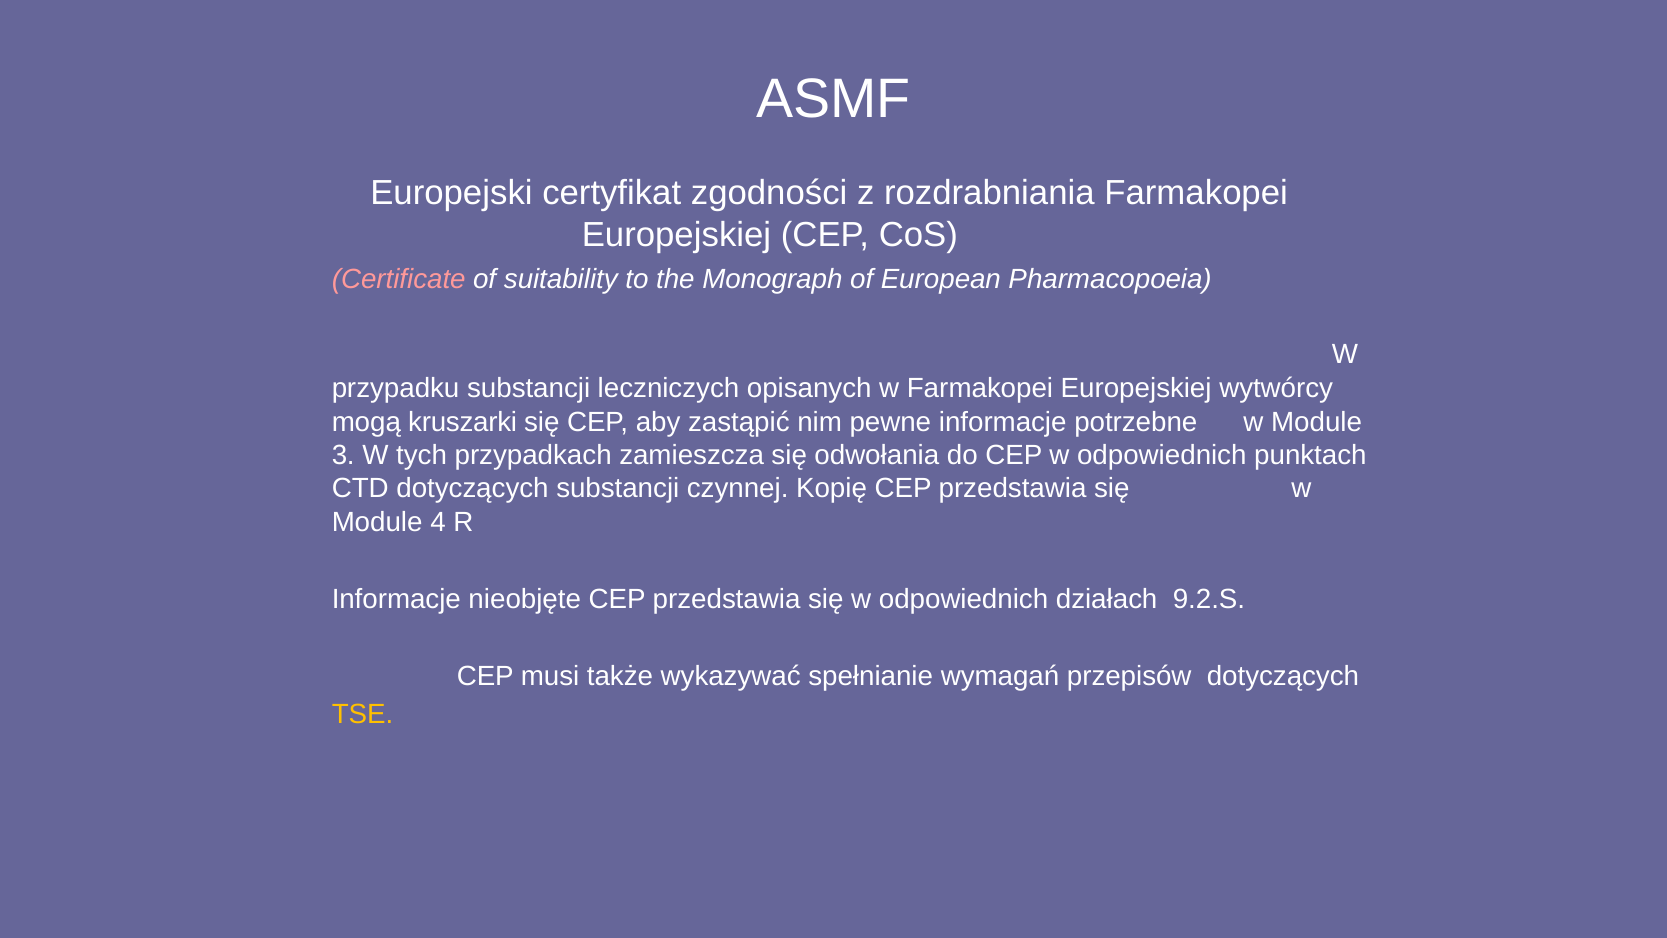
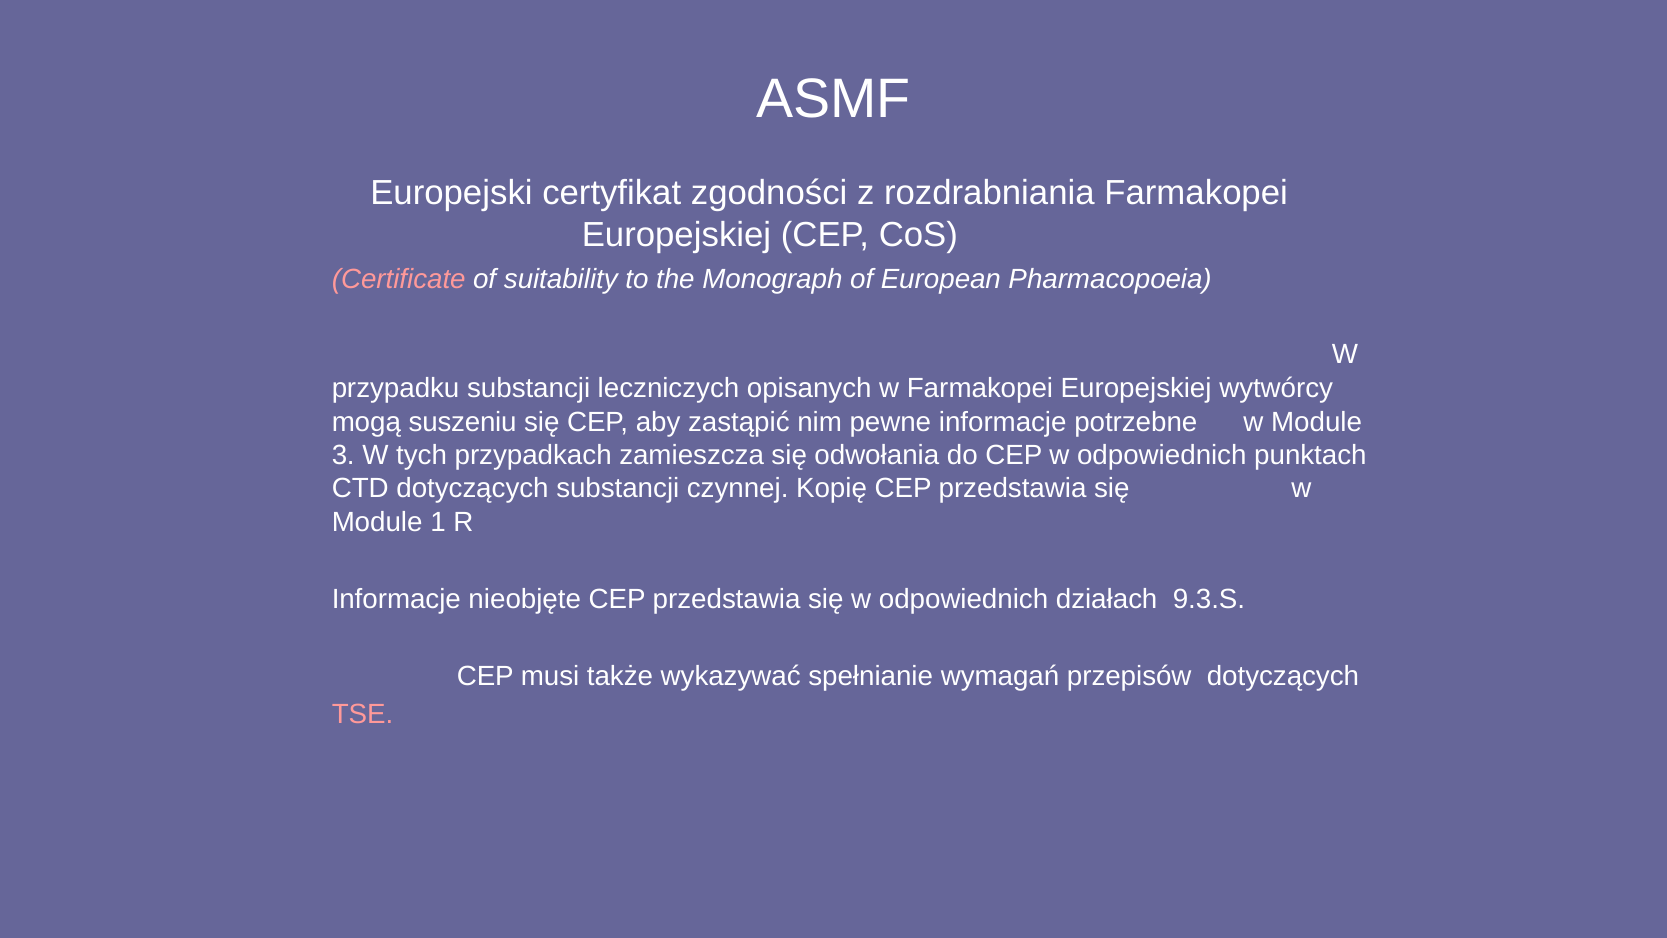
kruszarki: kruszarki -> suszeniu
4: 4 -> 1
9.2.S: 9.2.S -> 9.3.S
TSE colour: yellow -> pink
